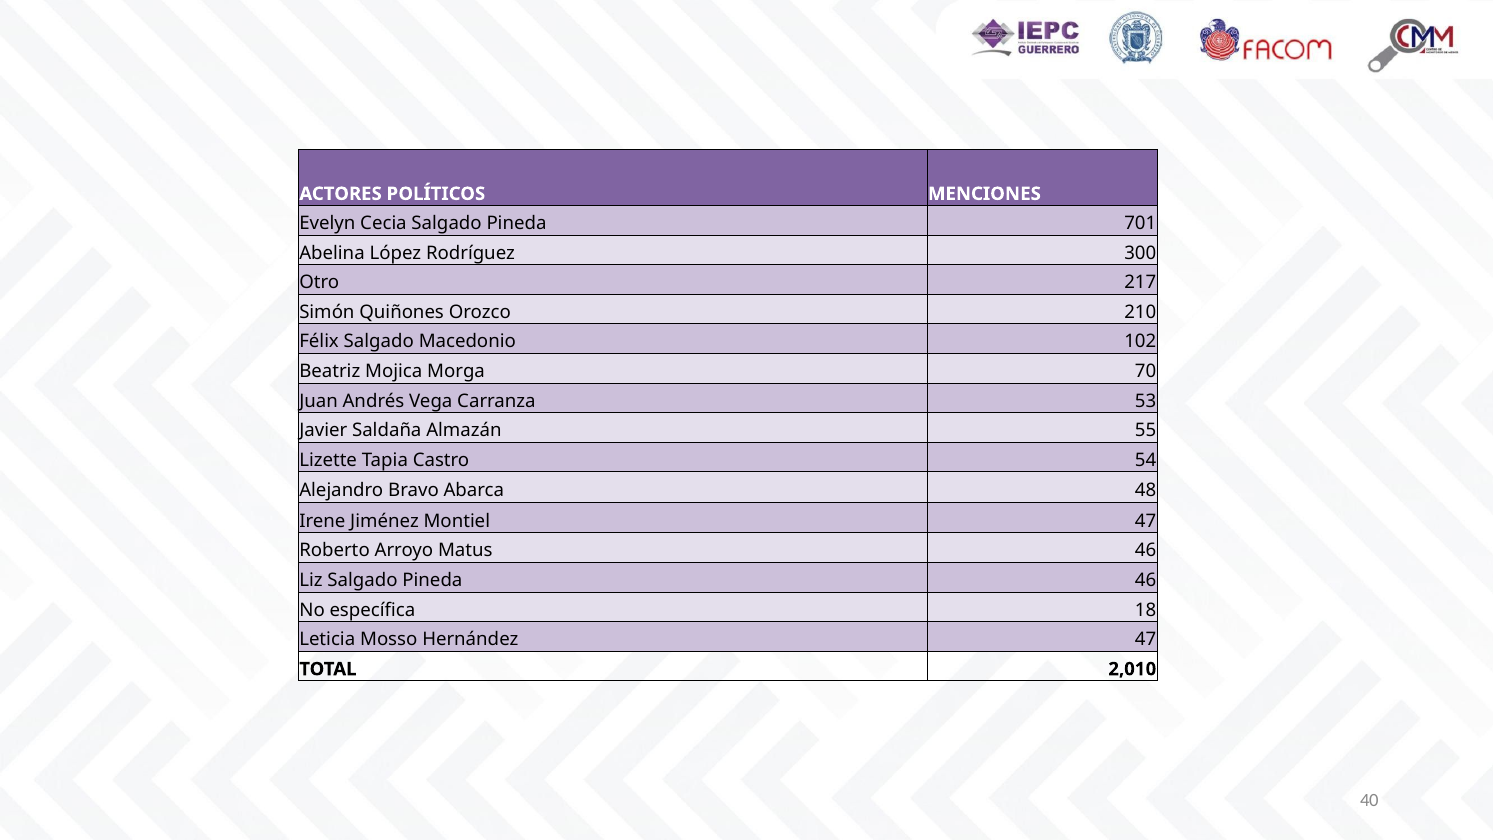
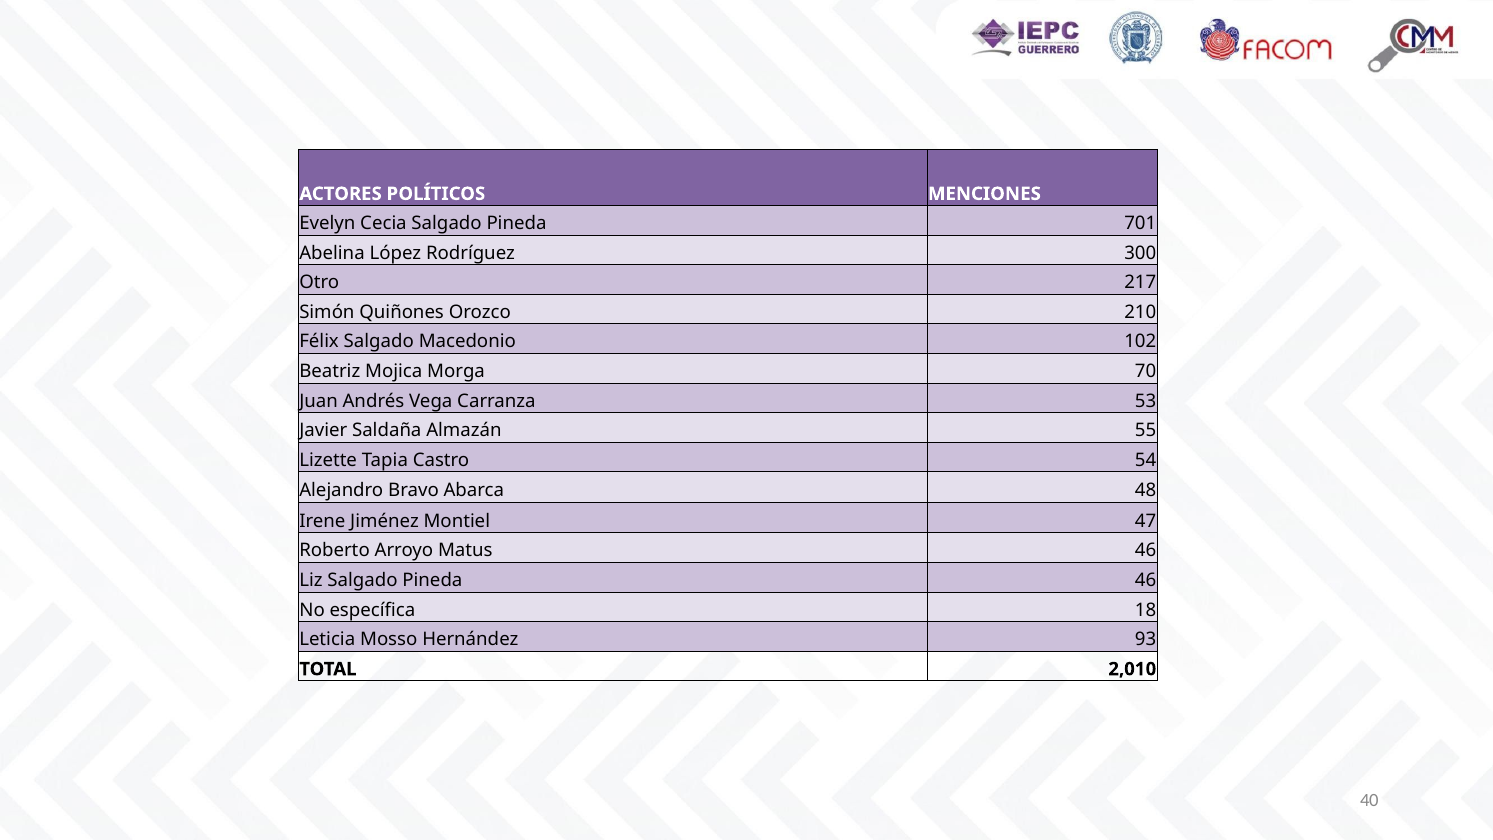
Hernández 47: 47 -> 93
